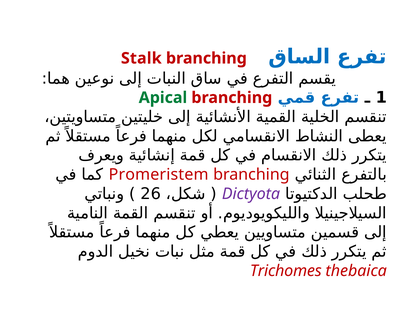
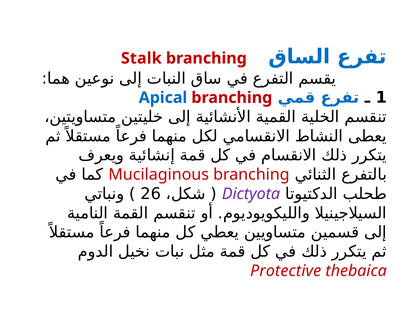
Apical colour: green -> blue
Promeristem: Promeristem -> Mucilaginous
Trichomes: Trichomes -> Protective
